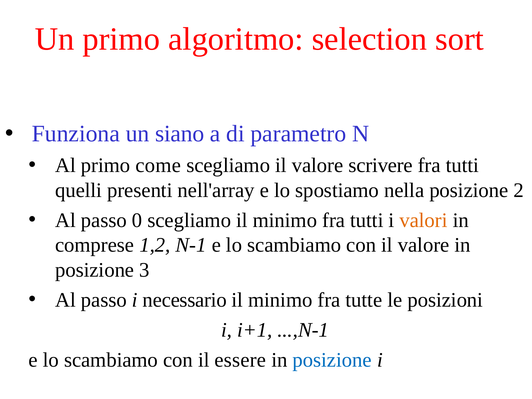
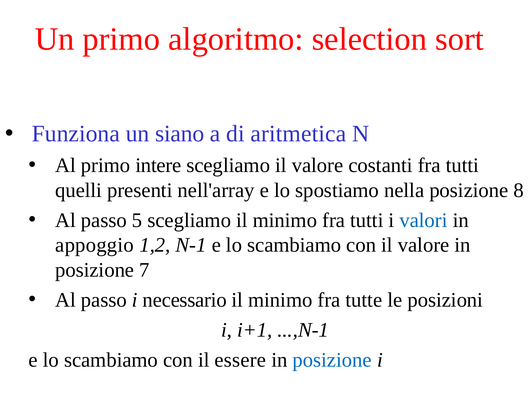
parametro: parametro -> aritmetica
come: come -> intere
scrivere: scrivere -> costanti
2: 2 -> 8
0: 0 -> 5
valori colour: orange -> blue
comprese: comprese -> appoggio
3: 3 -> 7
